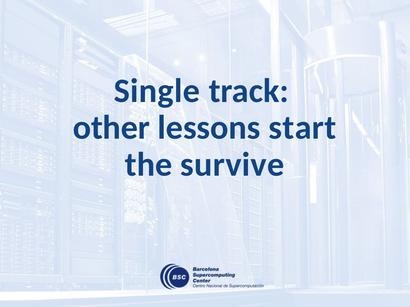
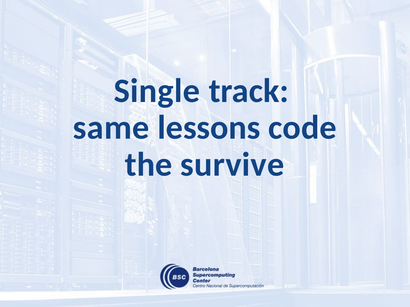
other: other -> same
start: start -> code
